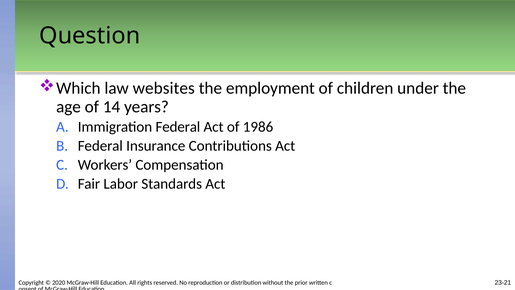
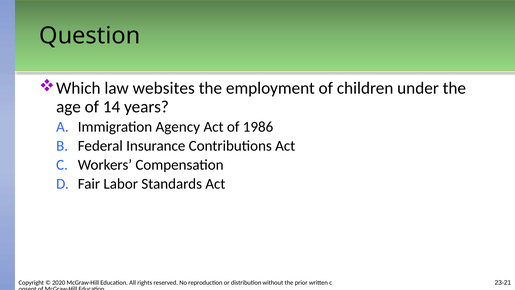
Immigration Federal: Federal -> Agency
